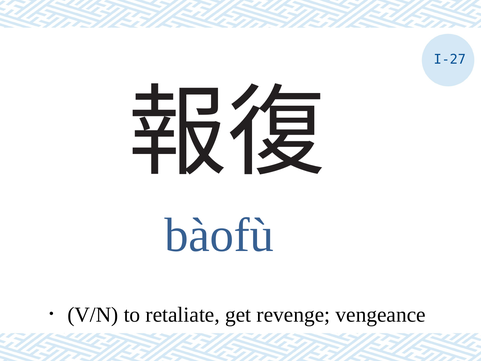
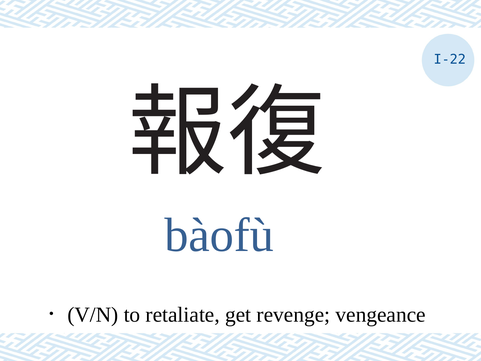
I-27: I-27 -> I-22
